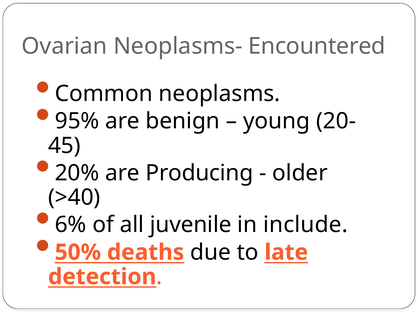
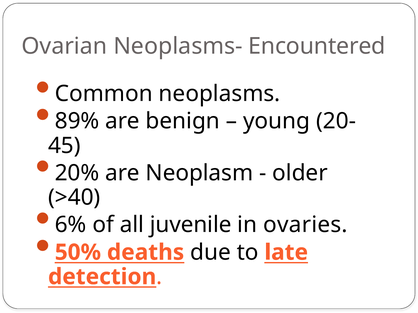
95%: 95% -> 89%
Producing: Producing -> Neoplasm
include: include -> ovaries
